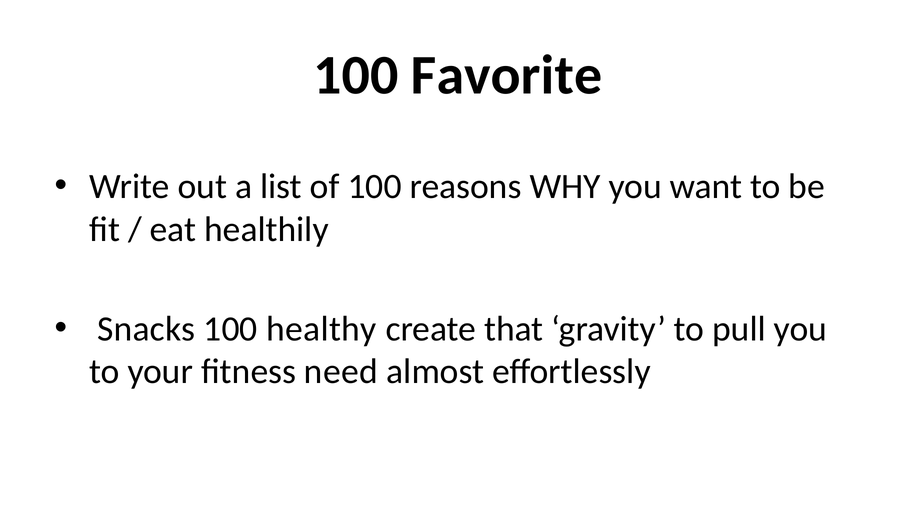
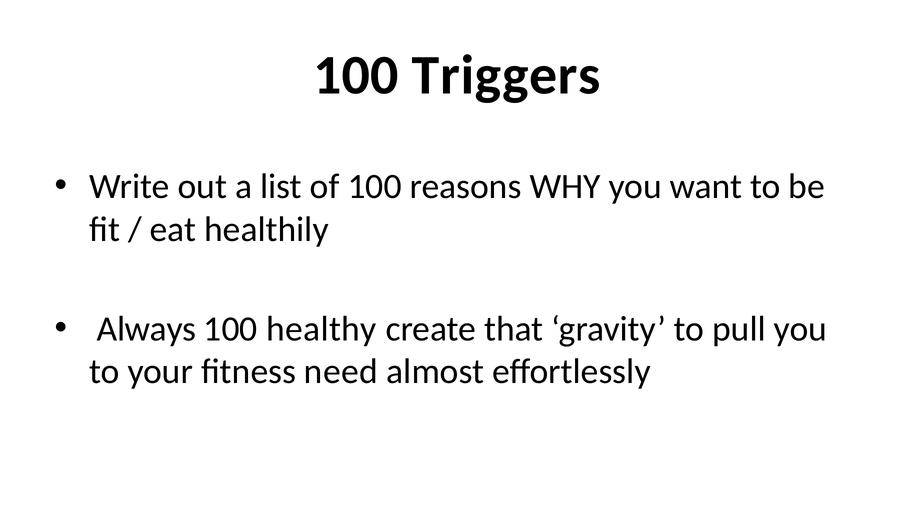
Favorite: Favorite -> Triggers
Snacks: Snacks -> Always
